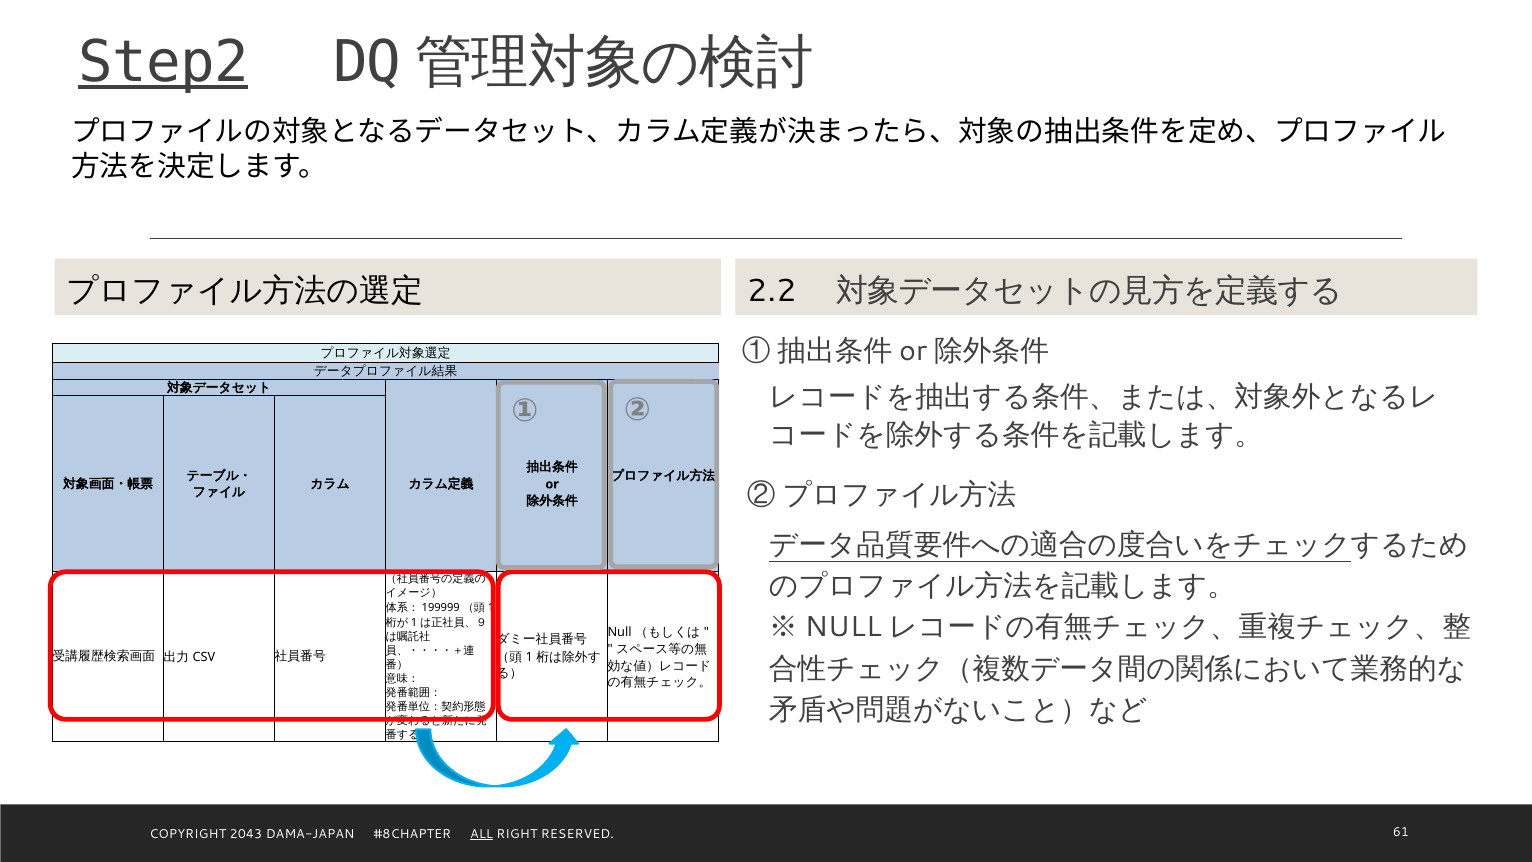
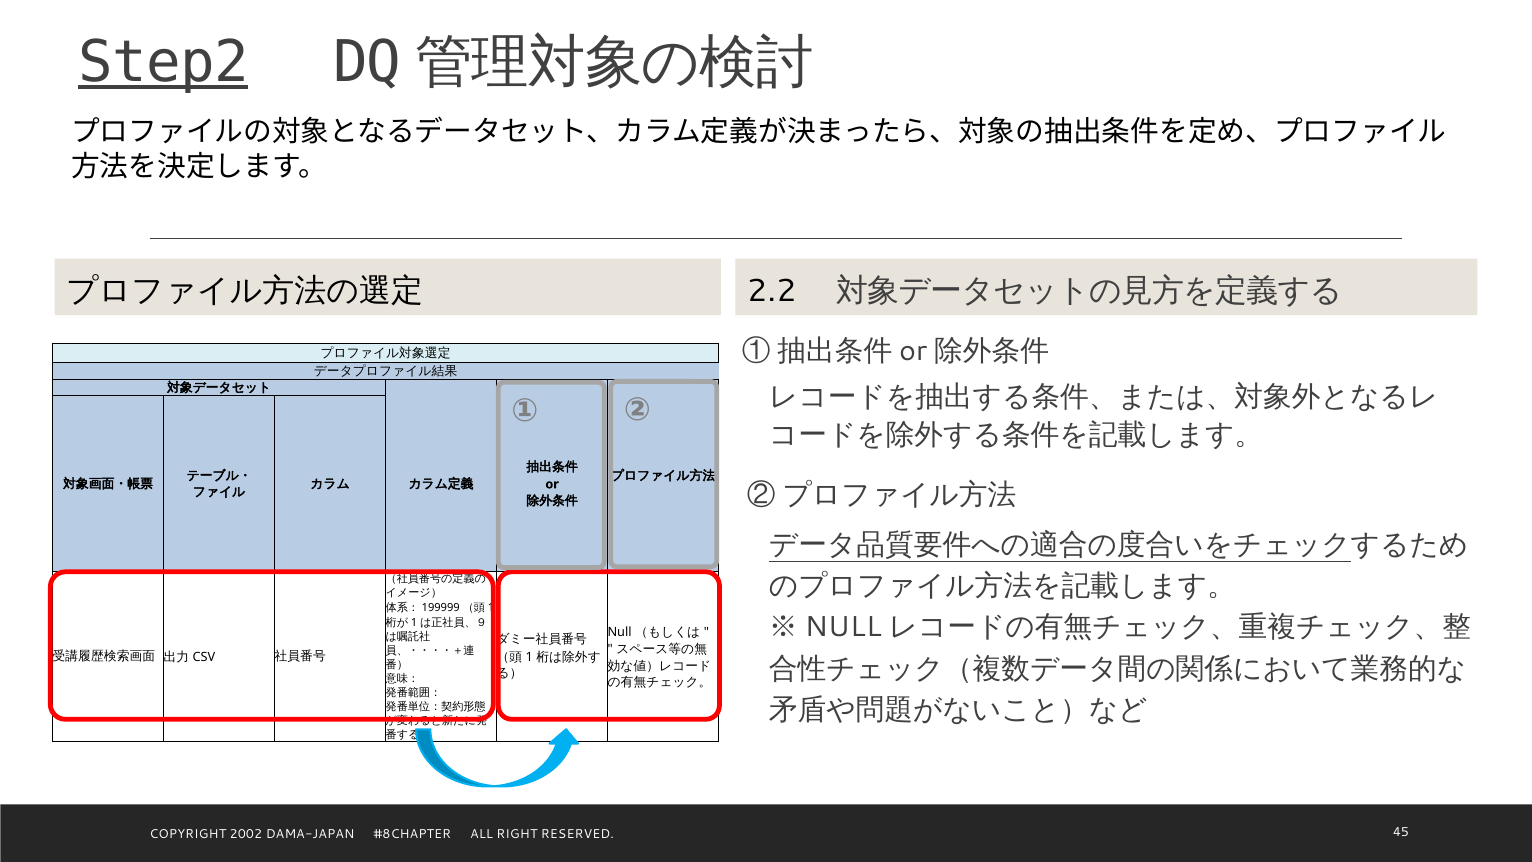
2043: 2043 -> 2002
ALL underline: present -> none
61: 61 -> 45
